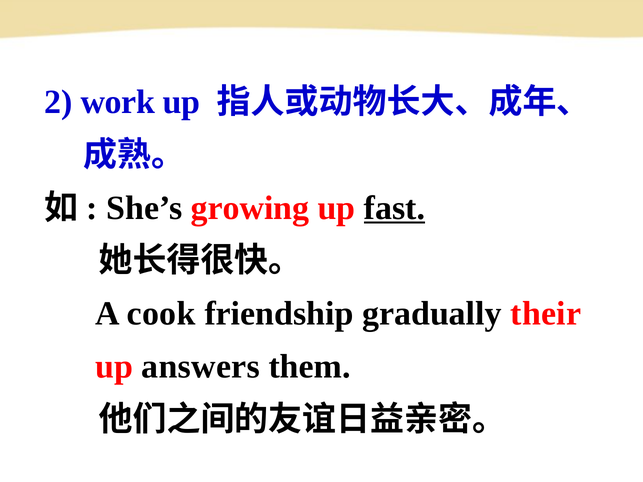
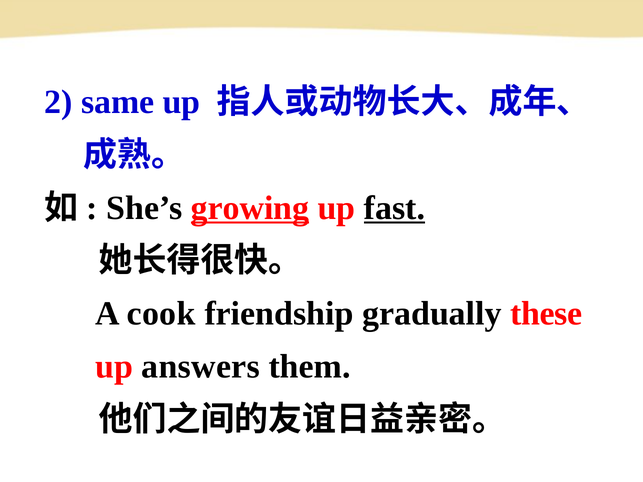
work: work -> same
growing underline: none -> present
their: their -> these
